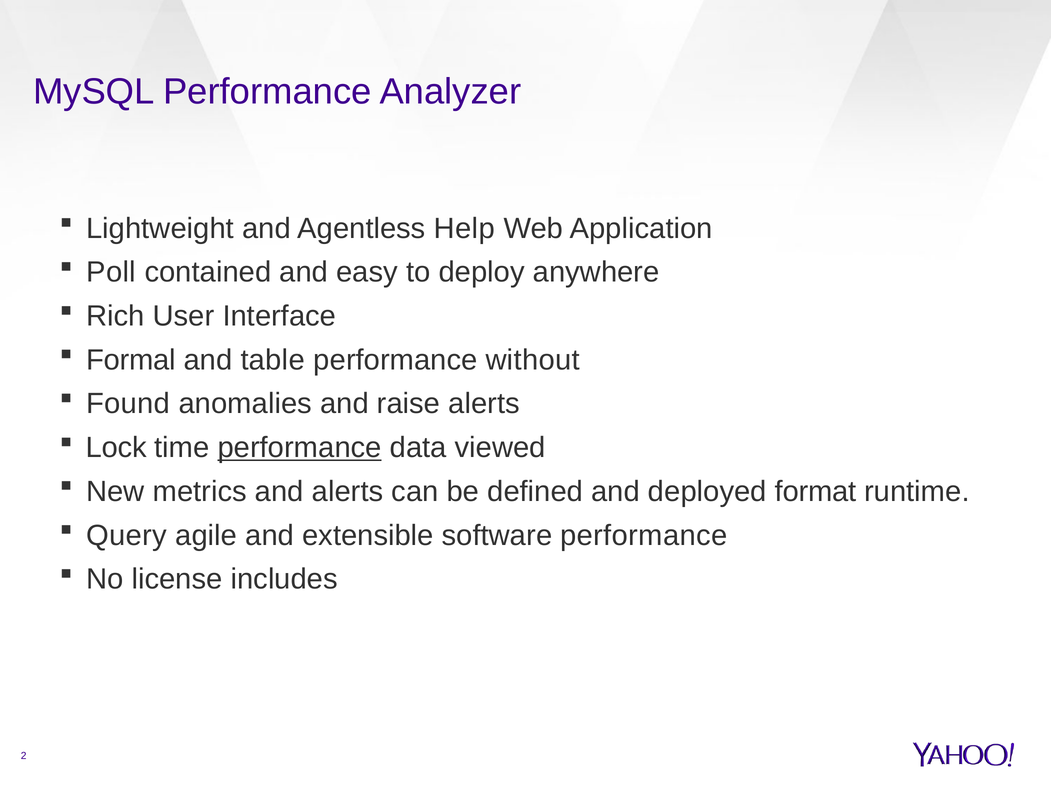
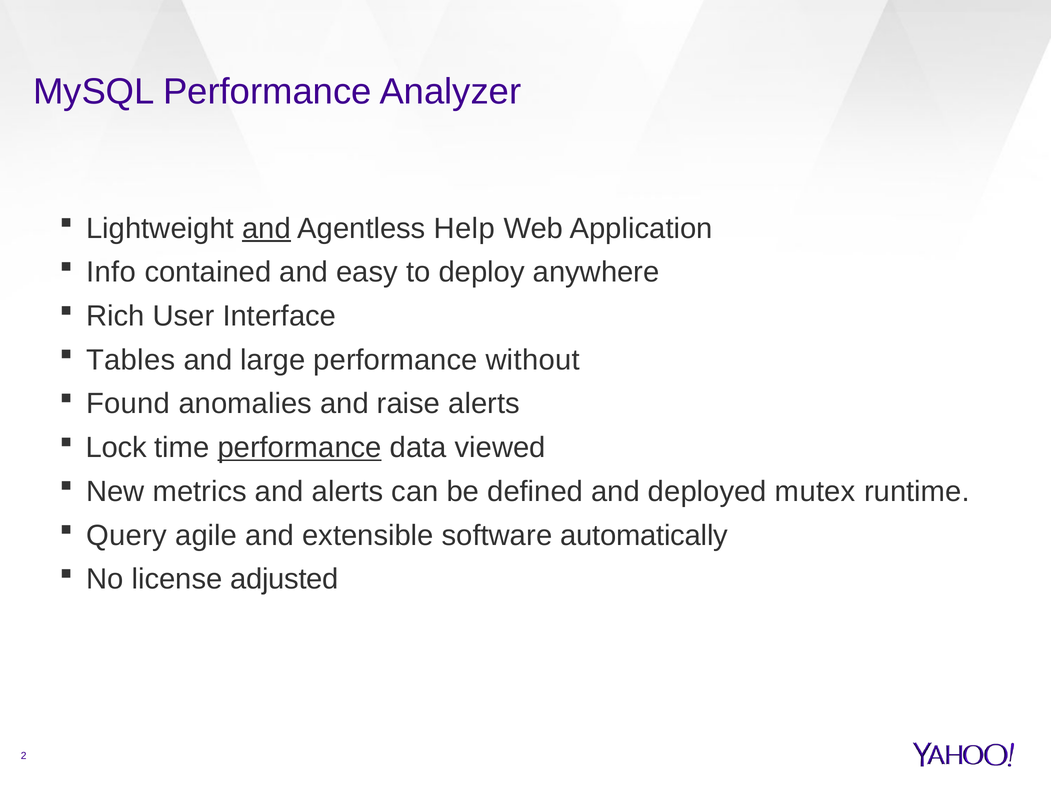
and at (266, 228) underline: none -> present
Poll: Poll -> Info
Formal: Formal -> Tables
table: table -> large
format: format -> mutex
software performance: performance -> automatically
includes: includes -> adjusted
